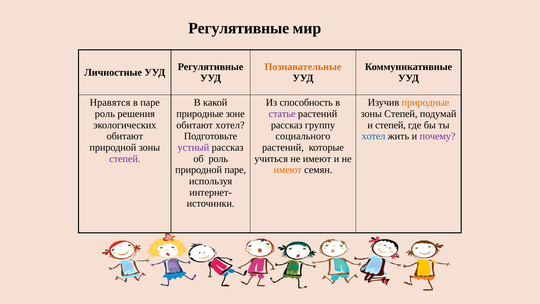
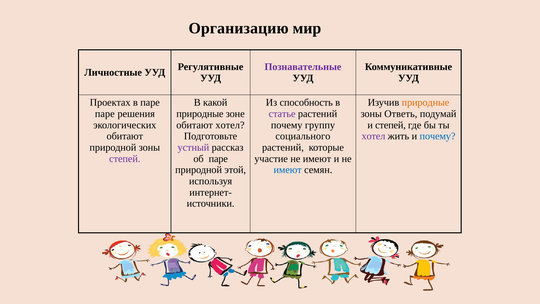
Регулятивные at (239, 28): Регулятивные -> Организацию
Познавательные colour: orange -> purple
Нравятся: Нравятся -> Проектах
роль at (105, 114): роль -> паре
Степей at (401, 114): Степей -> Ответь
рассказ at (287, 125): рассказ -> почему
хотел at (373, 136) colour: blue -> purple
почему at (438, 136) colour: purple -> blue
об роль: роль -> паре
учиться: учиться -> участие
природной паре: паре -> этой
имеют at (288, 170) colour: orange -> blue
